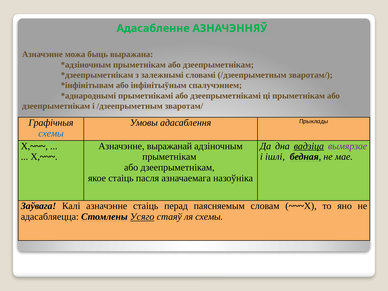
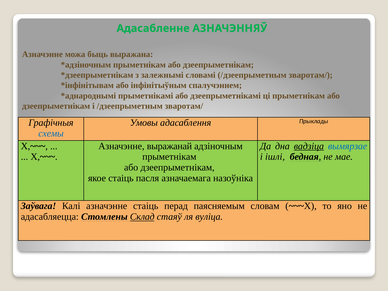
вымярзае colour: purple -> blue
Усяго: Усяго -> Склад
ля схемы: схемы -> вуліца
